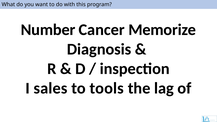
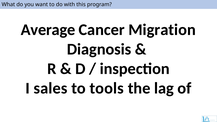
Number: Number -> Average
Memorize: Memorize -> Migration
